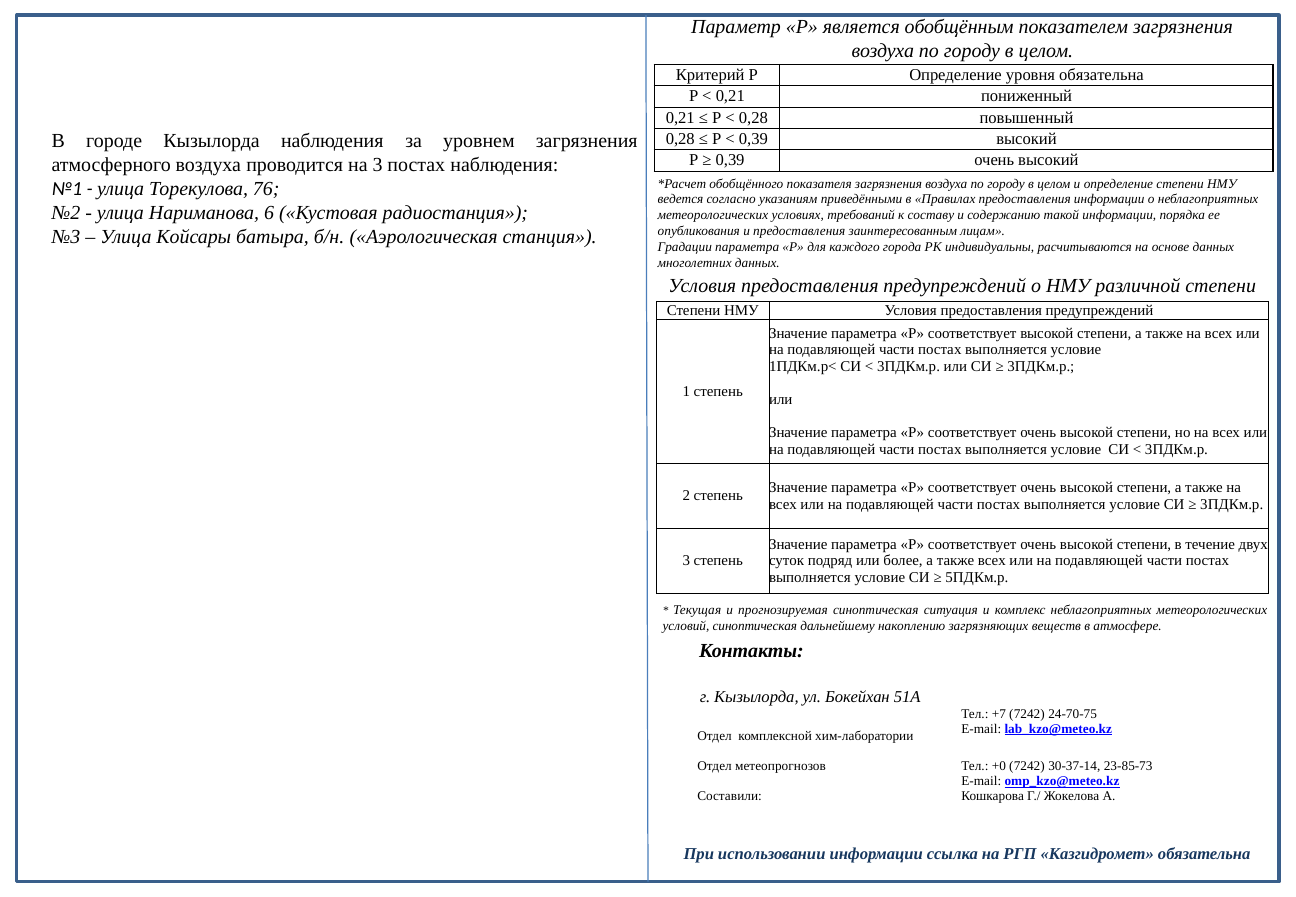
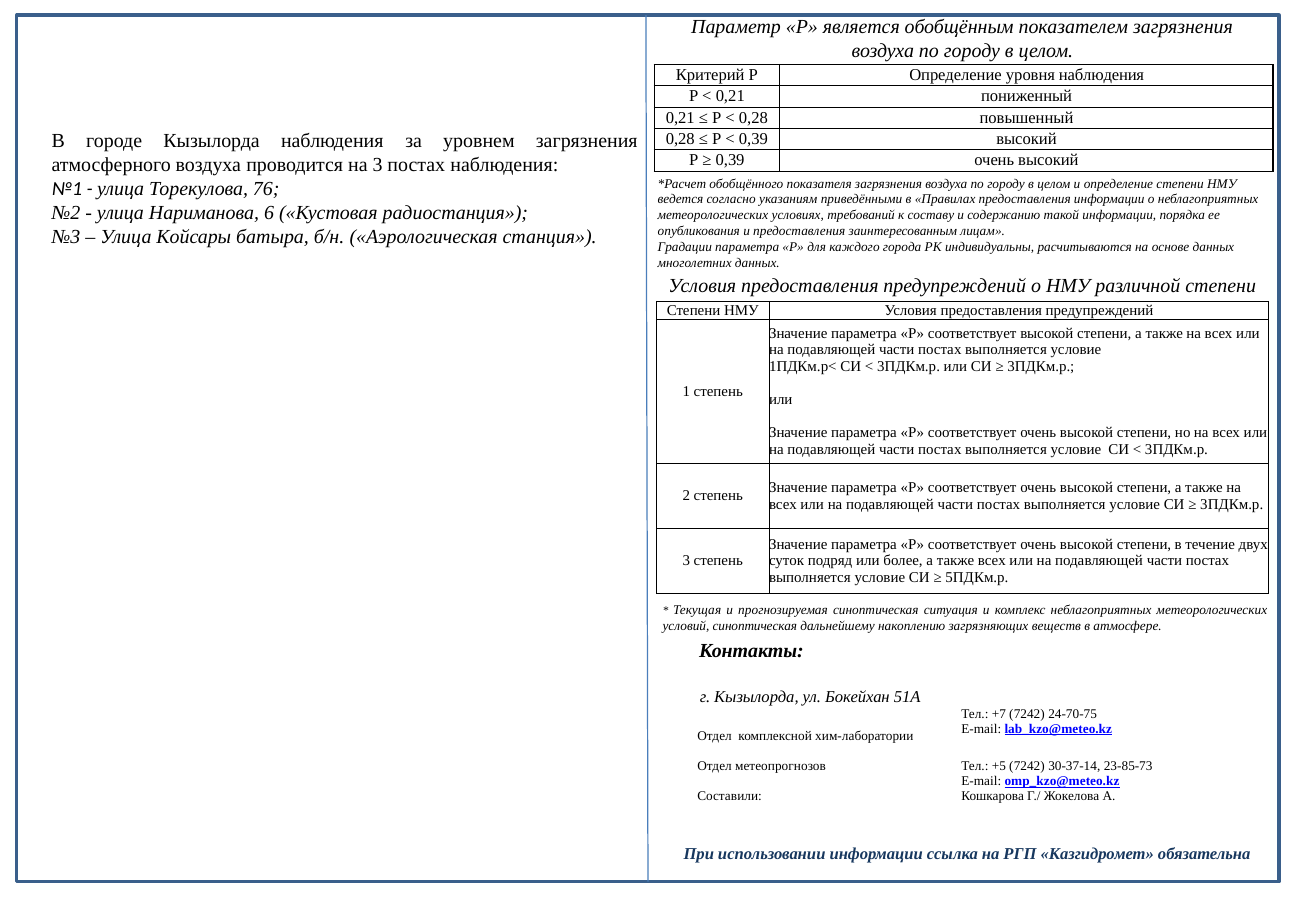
уровня обязательна: обязательна -> наблюдения
+0: +0 -> +5
